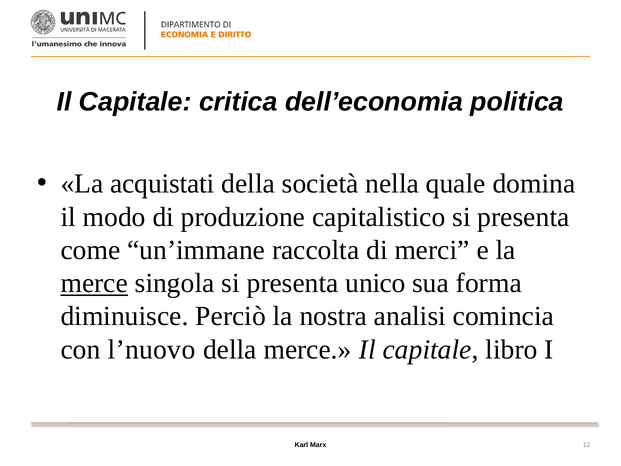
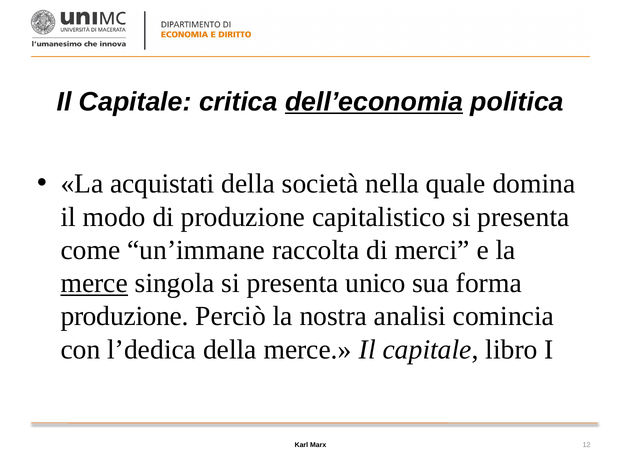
dell’economia underline: none -> present
diminuisce at (125, 316): diminuisce -> produzione
l’nuovo: l’nuovo -> l’dedica
